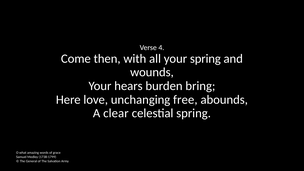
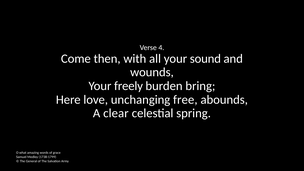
your spring: spring -> sound
hears: hears -> freely
